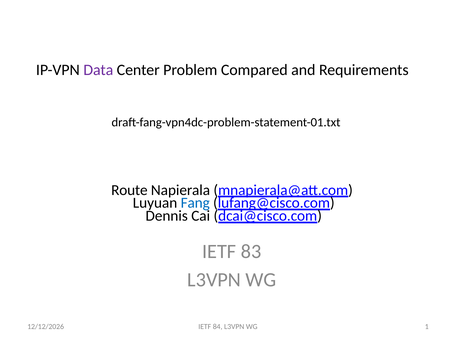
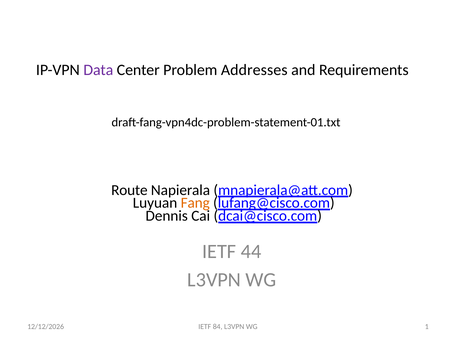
Compared: Compared -> Addresses
Fang colour: blue -> orange
83: 83 -> 44
